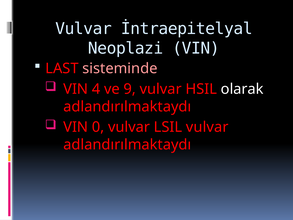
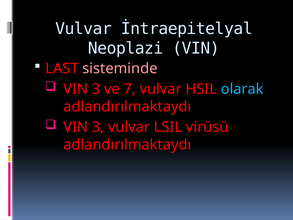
4 at (96, 89): 4 -> 3
9: 9 -> 7
olarak colour: white -> light blue
0 at (98, 127): 0 -> 3
LSIL vulvar: vulvar -> virüsü
